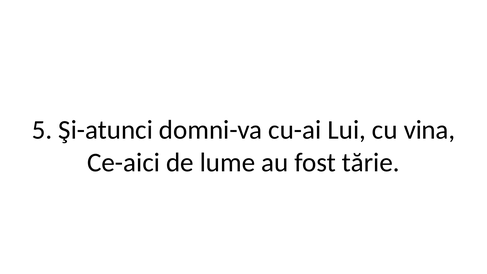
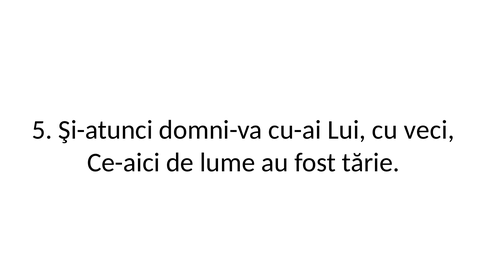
vina: vina -> veci
